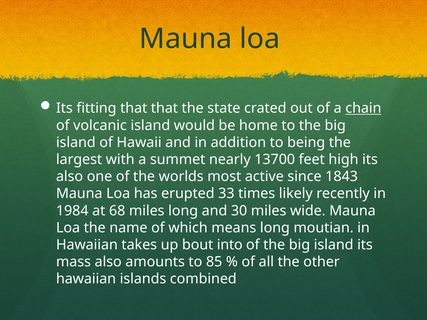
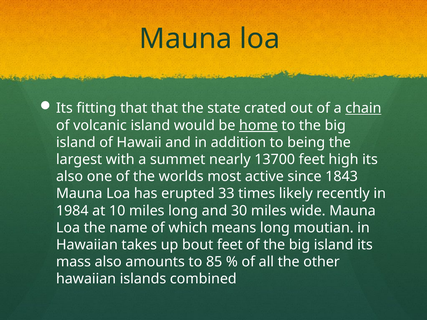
home underline: none -> present
68: 68 -> 10
bout into: into -> feet
